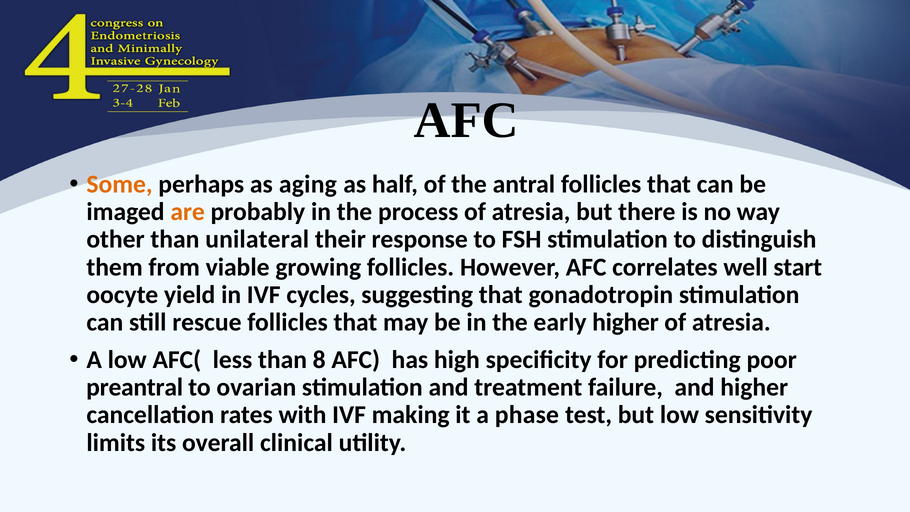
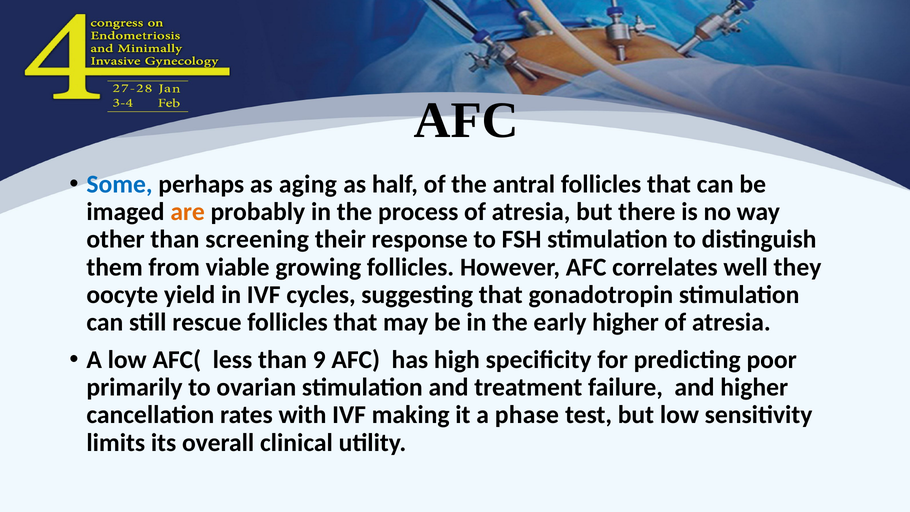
Some colour: orange -> blue
unilateral: unilateral -> screening
start: start -> they
8: 8 -> 9
preantral: preantral -> primarily
